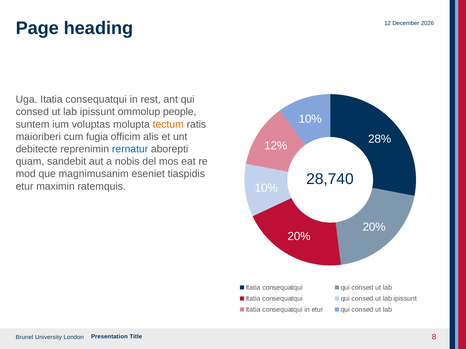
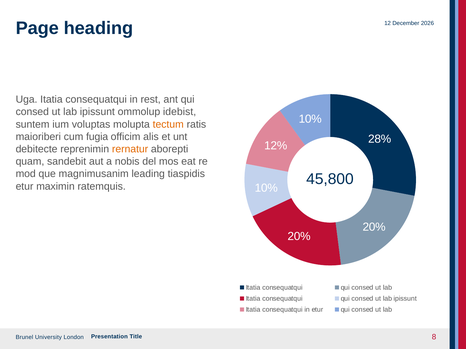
people: people -> idebist
rernatur colour: blue -> orange
eseniet: eseniet -> leading
28,740: 28,740 -> 45,800
